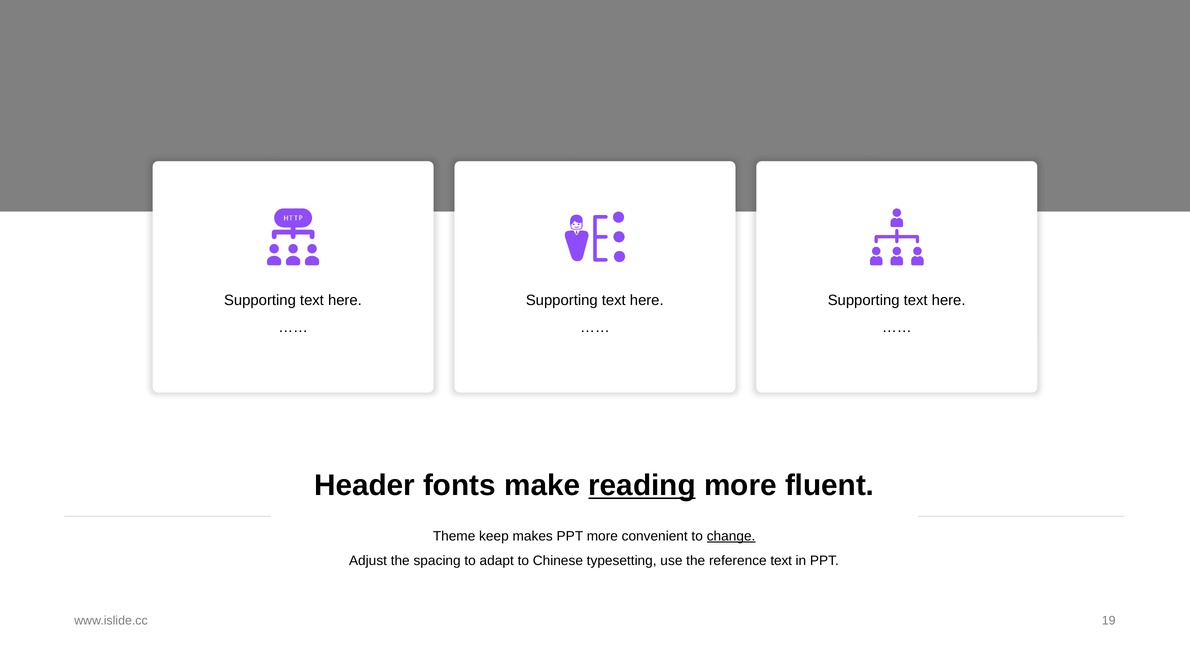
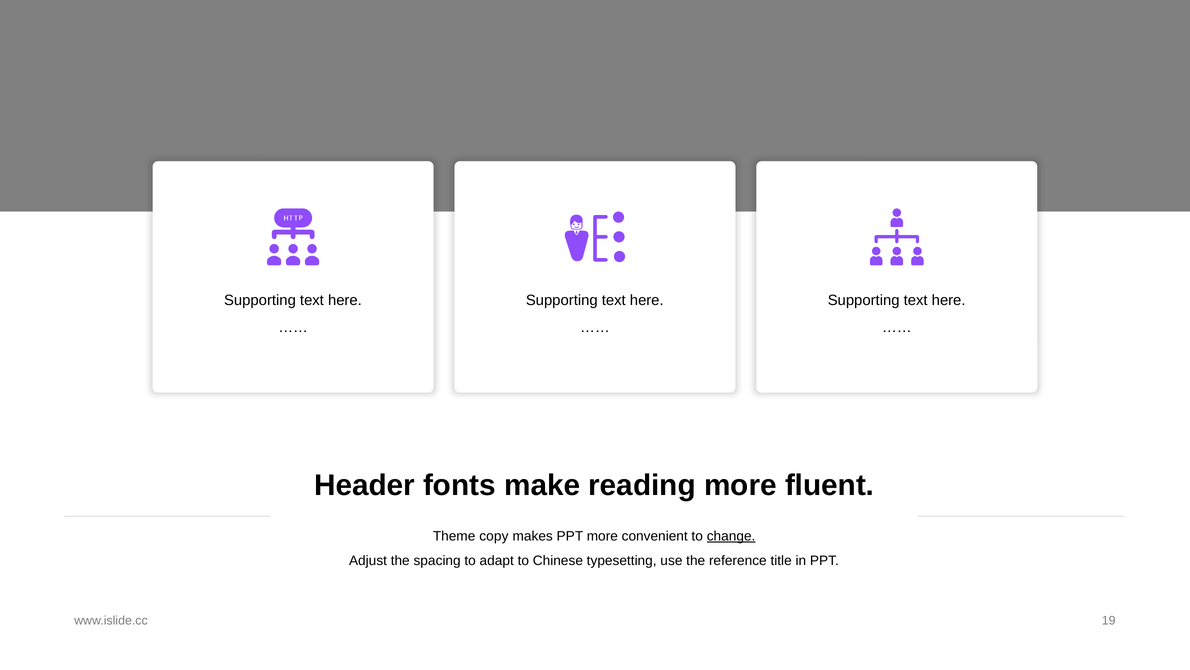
reading underline: present -> none
keep: keep -> copy
reference text: text -> title
